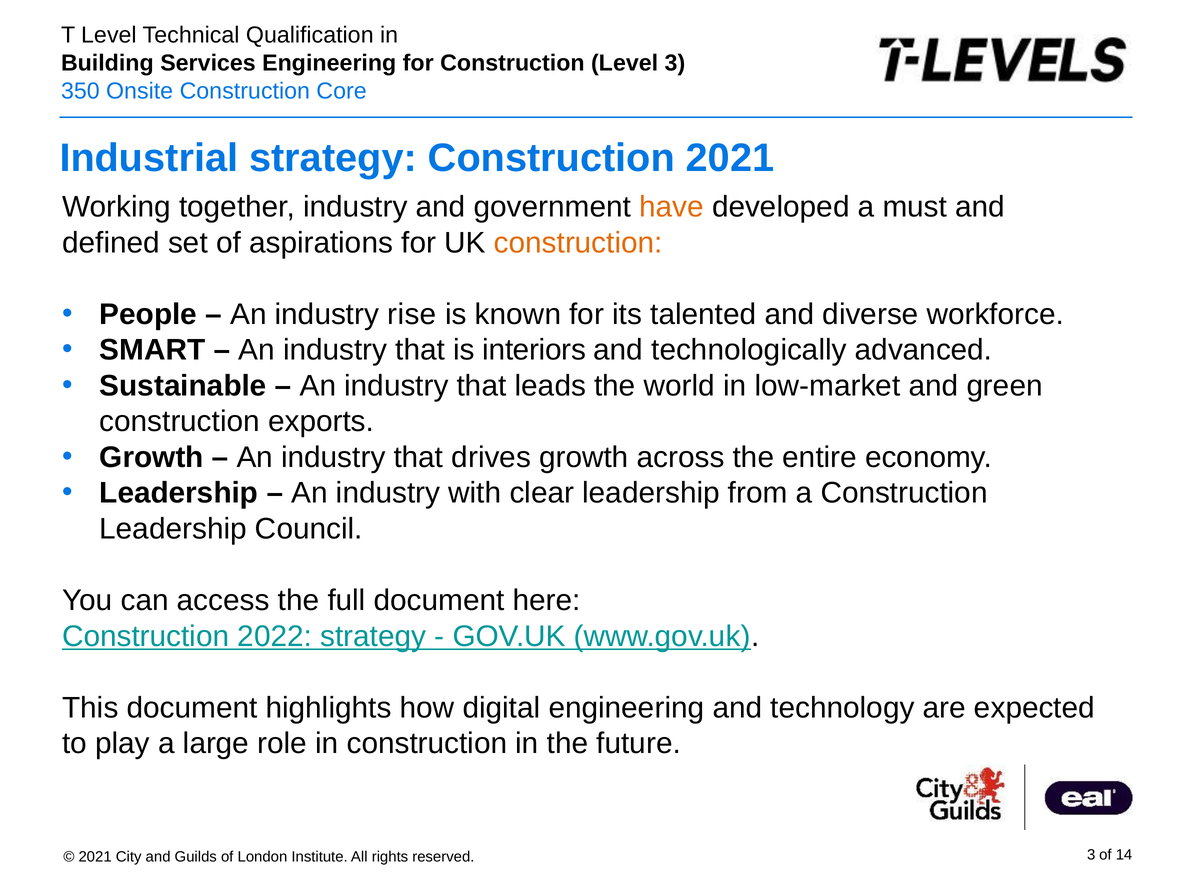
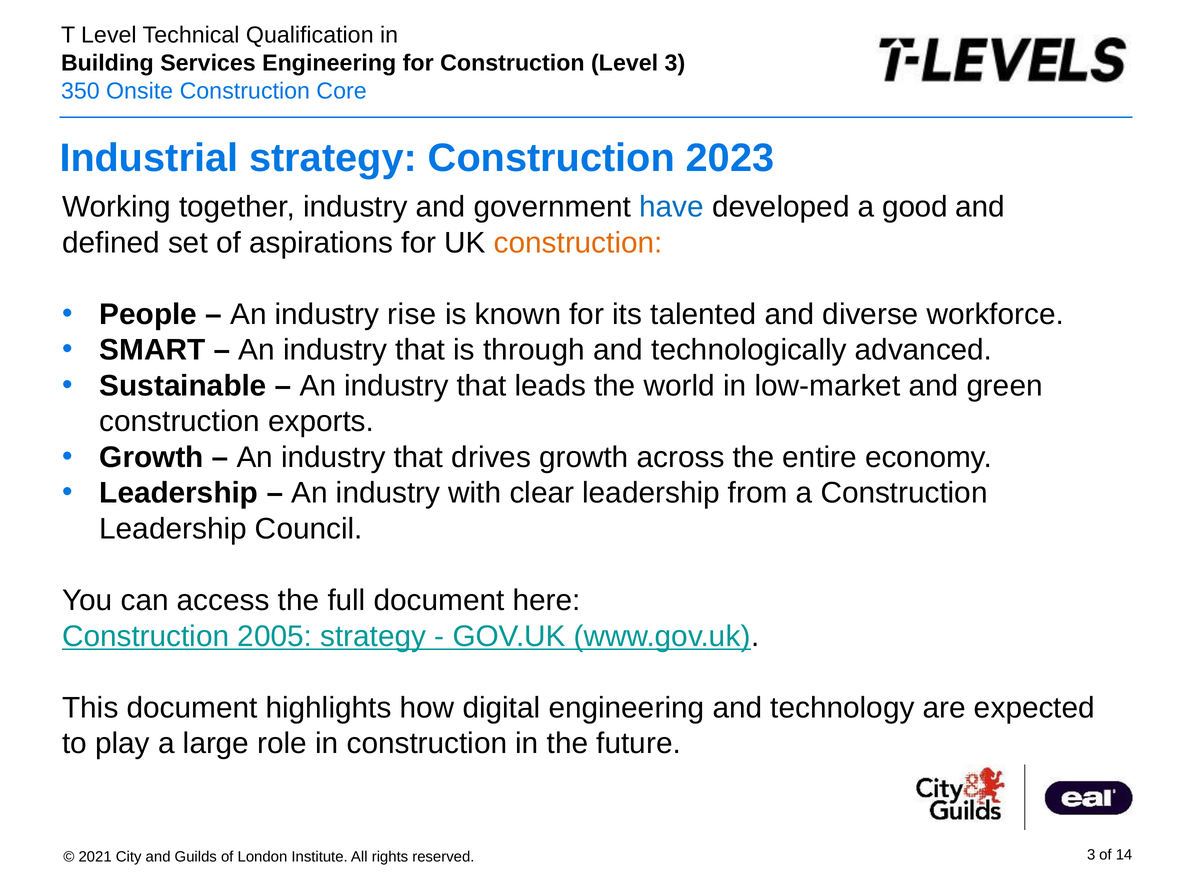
Construction 2021: 2021 -> 2023
have colour: orange -> blue
must: must -> good
interiors: interiors -> through
2022: 2022 -> 2005
